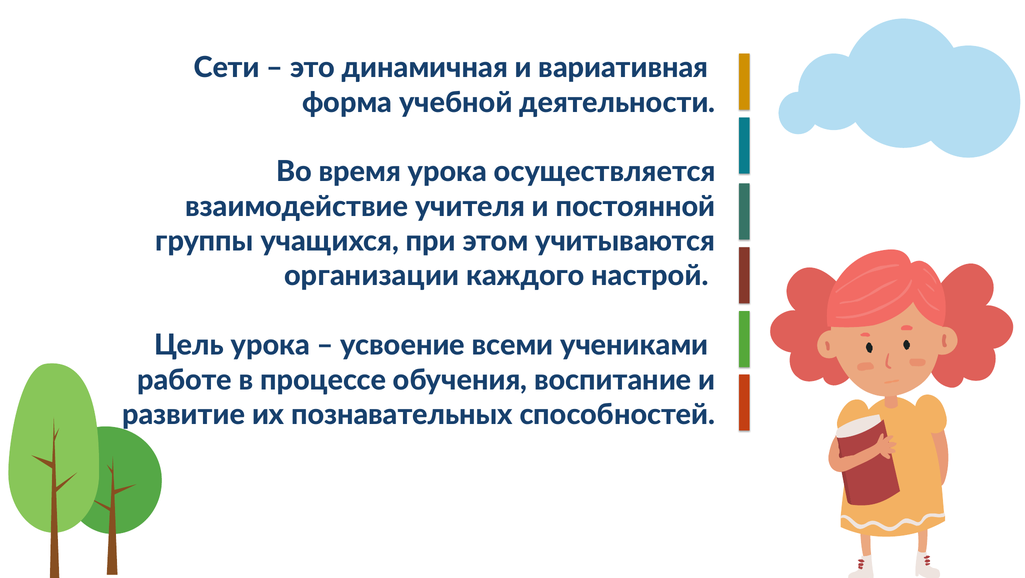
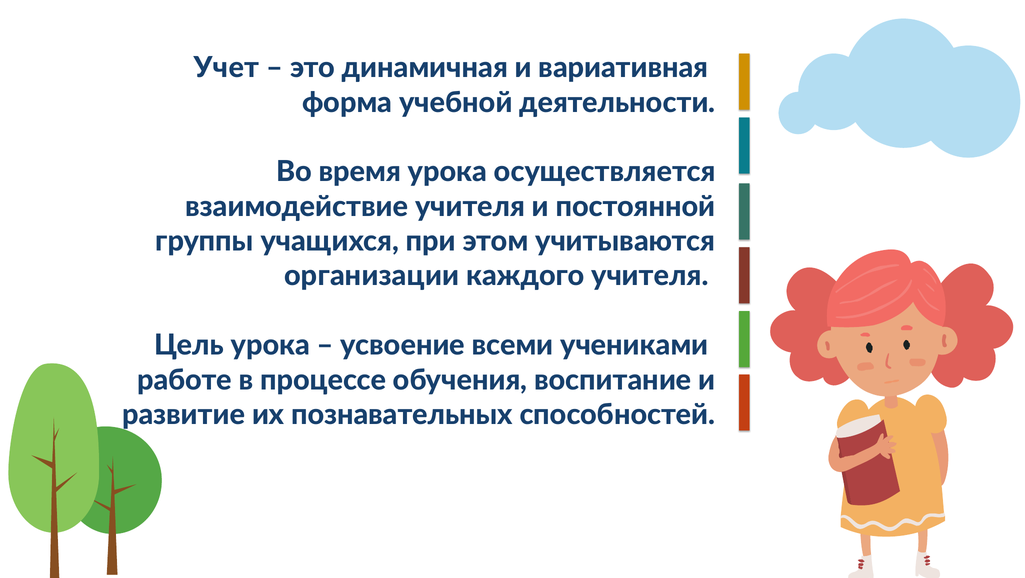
Сети: Сети -> Учет
каждого настрой: настрой -> учителя
